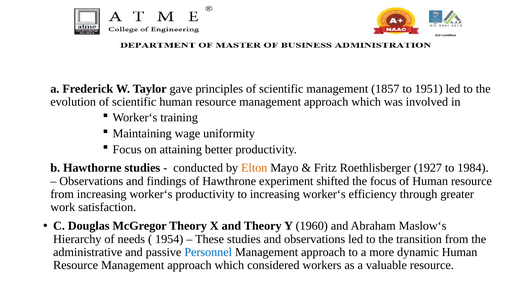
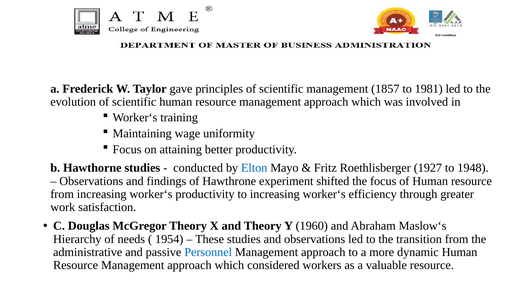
1951: 1951 -> 1981
Elton colour: orange -> blue
1984: 1984 -> 1948
